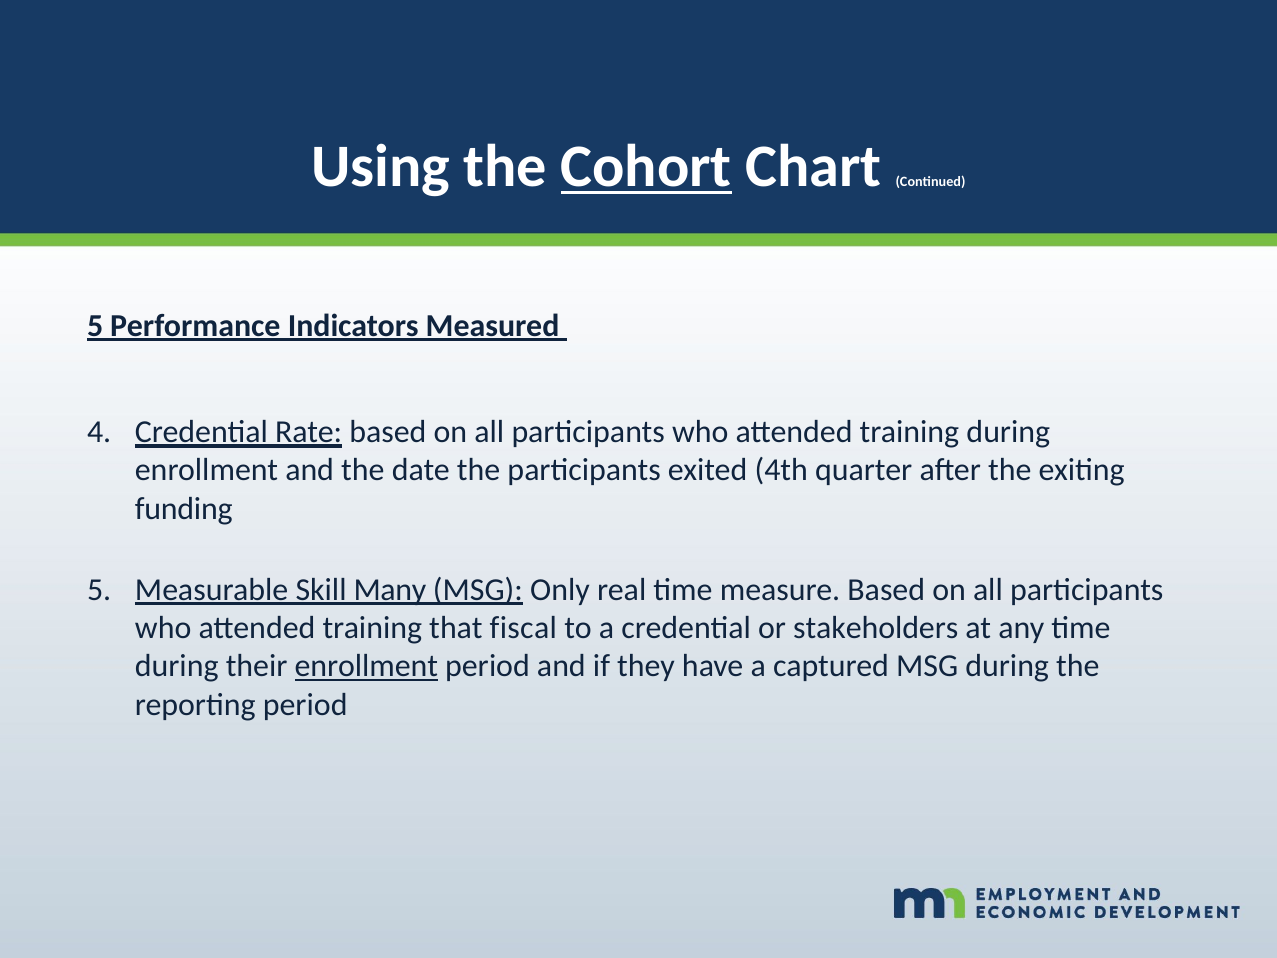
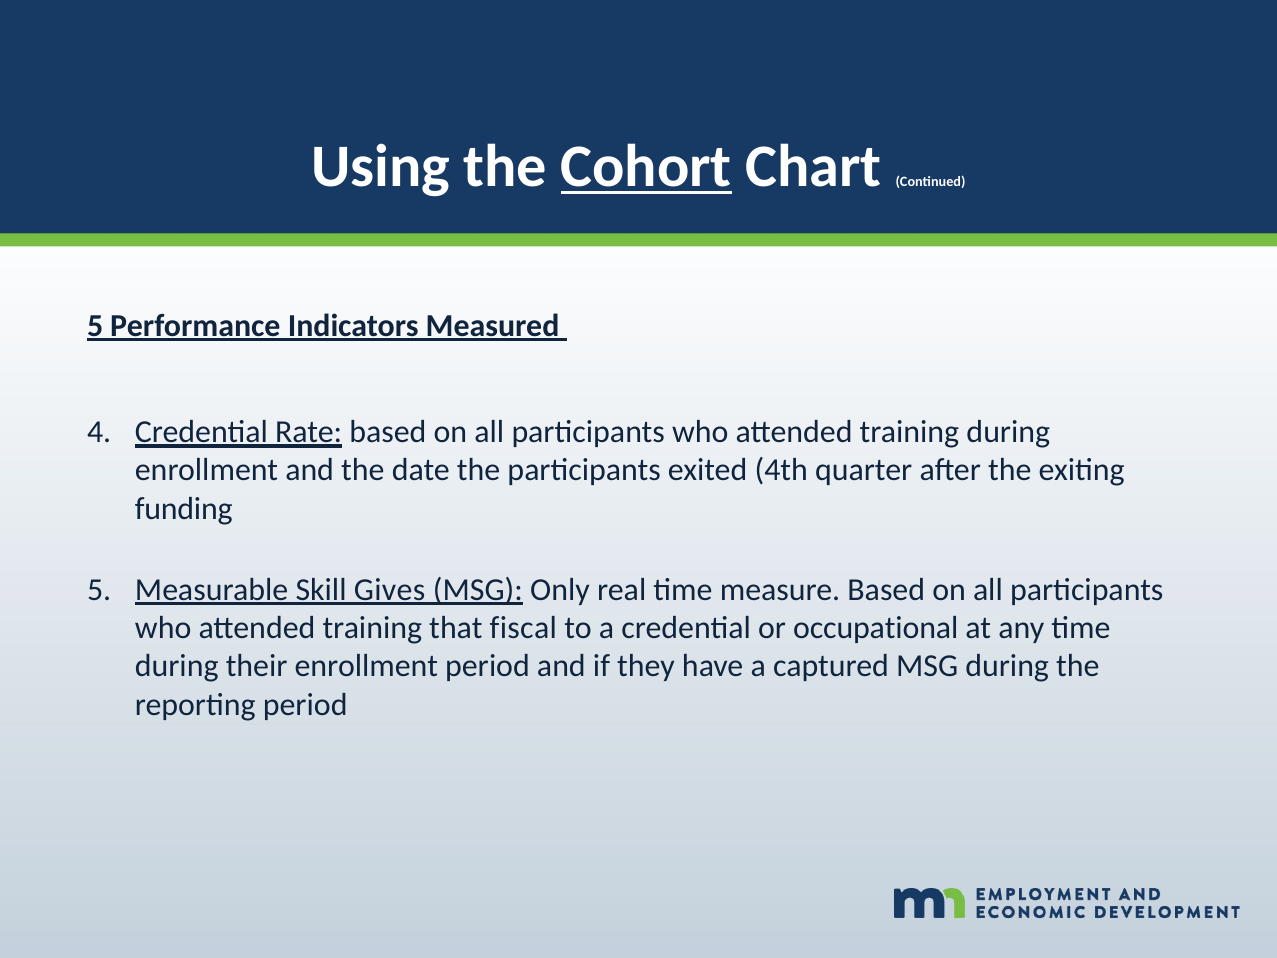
Many: Many -> Gives
stakeholders: stakeholders -> occupational
enrollment at (366, 666) underline: present -> none
